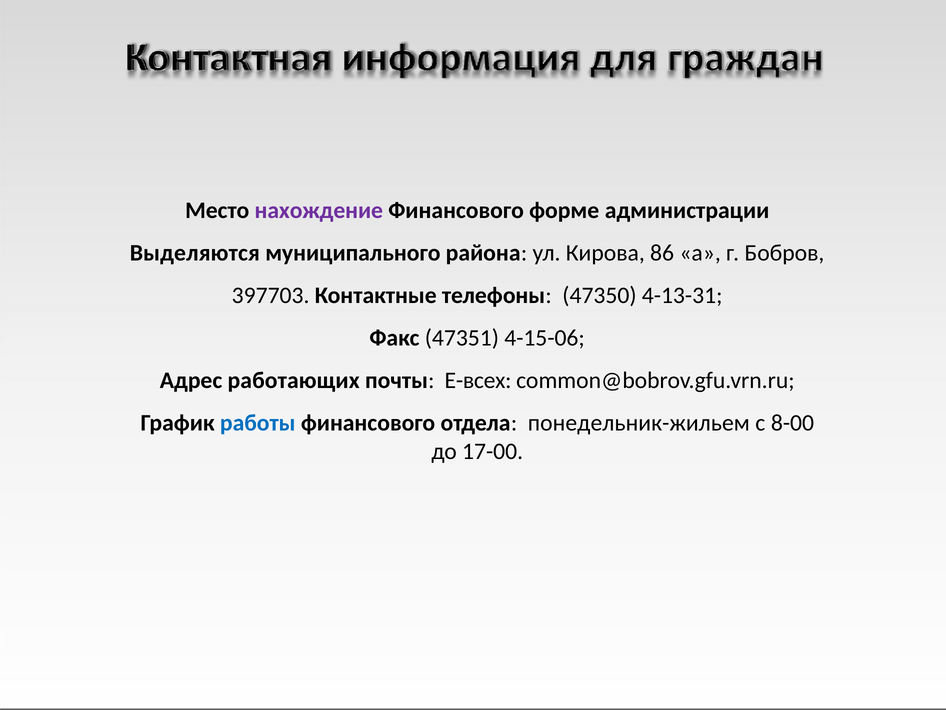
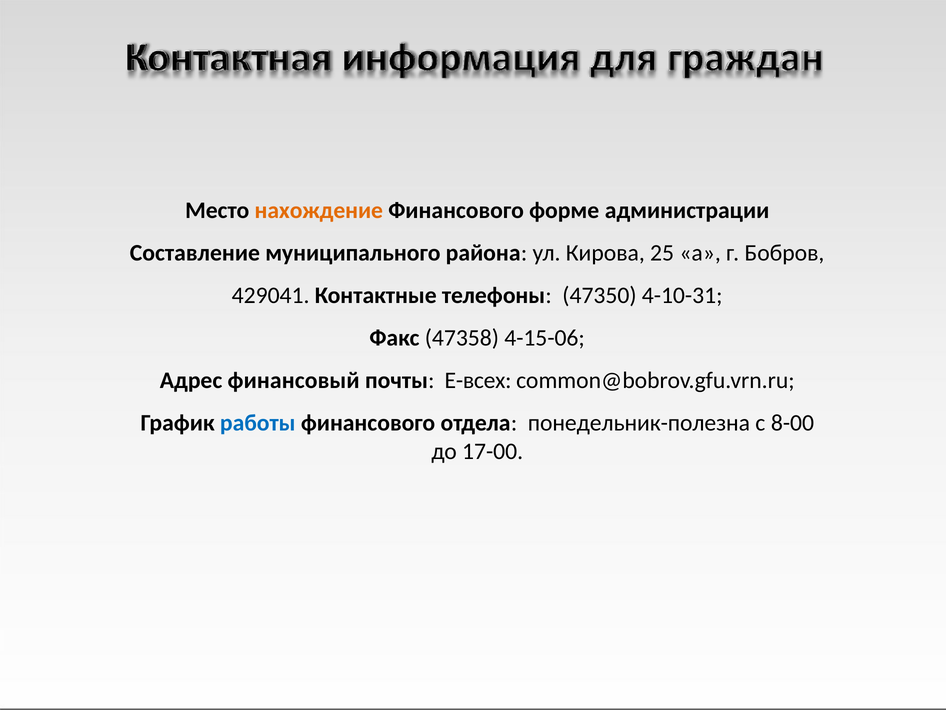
нахождение colour: purple -> orange
Выделяются: Выделяются -> Составление
86: 86 -> 25
397703: 397703 -> 429041
4-13-31: 4-13-31 -> 4-10-31
47351: 47351 -> 47358
работающих: работающих -> финансовый
понедельник-жильем: понедельник-жильем -> понедельник-полезна
